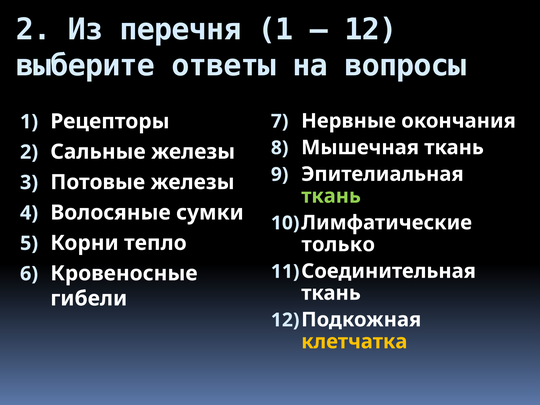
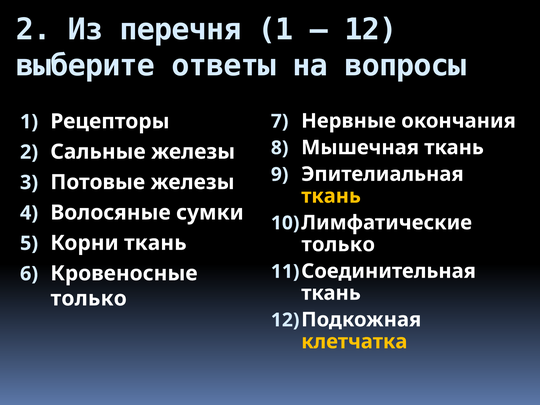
ткань at (331, 196) colour: light green -> yellow
Корни тепло: тепло -> ткань
гибели at (89, 299): гибели -> только
